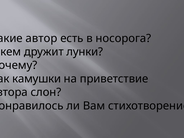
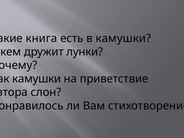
автор: автор -> книга
в носорога: носорога -> камушки
